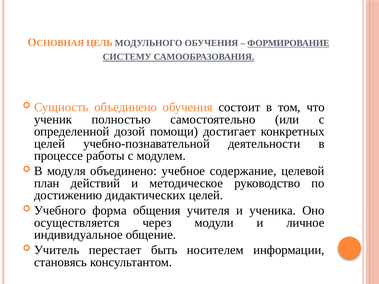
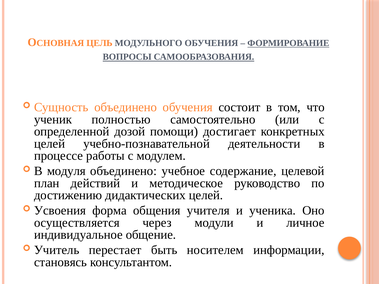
СИСТЕМУ: СИСТЕМУ -> ВОПРОСЫ
Учебного: Учебного -> Усвоения
